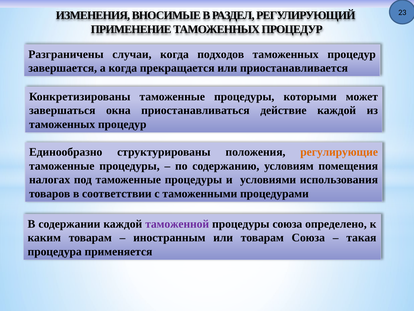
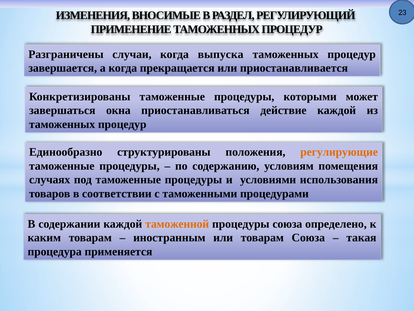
подходов: подходов -> выпуска
налогах: налогах -> случаях
таможенной colour: purple -> orange
